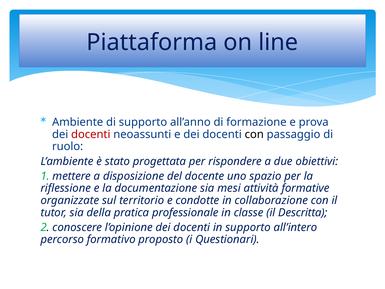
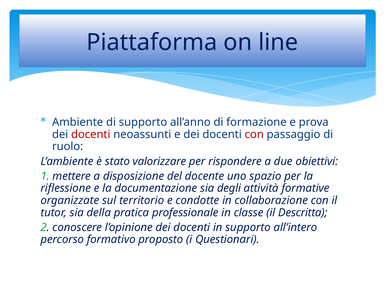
con at (254, 134) colour: black -> red
progettata: progettata -> valorizzare
mesi: mesi -> degli
